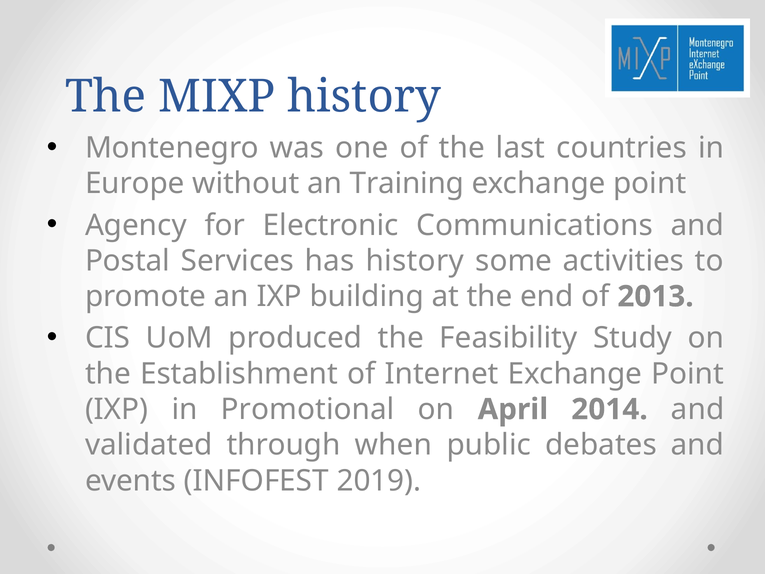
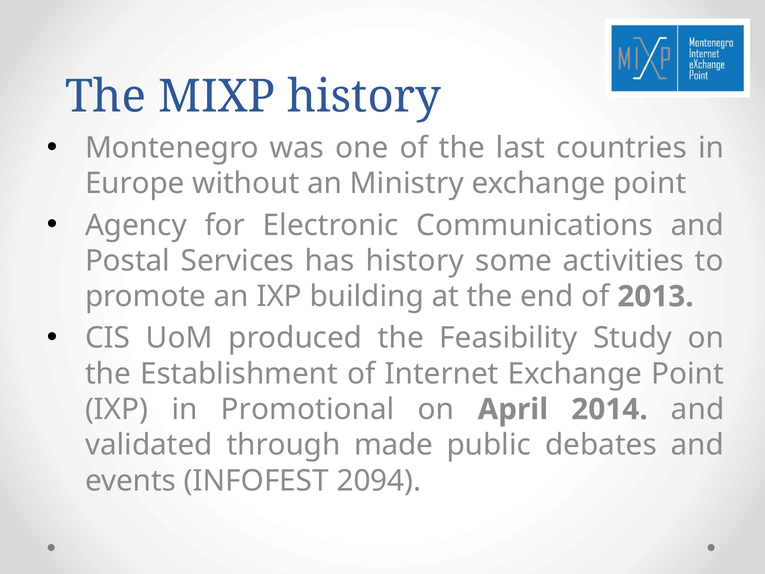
Training: Training -> Ministry
when: when -> made
2019: 2019 -> 2094
